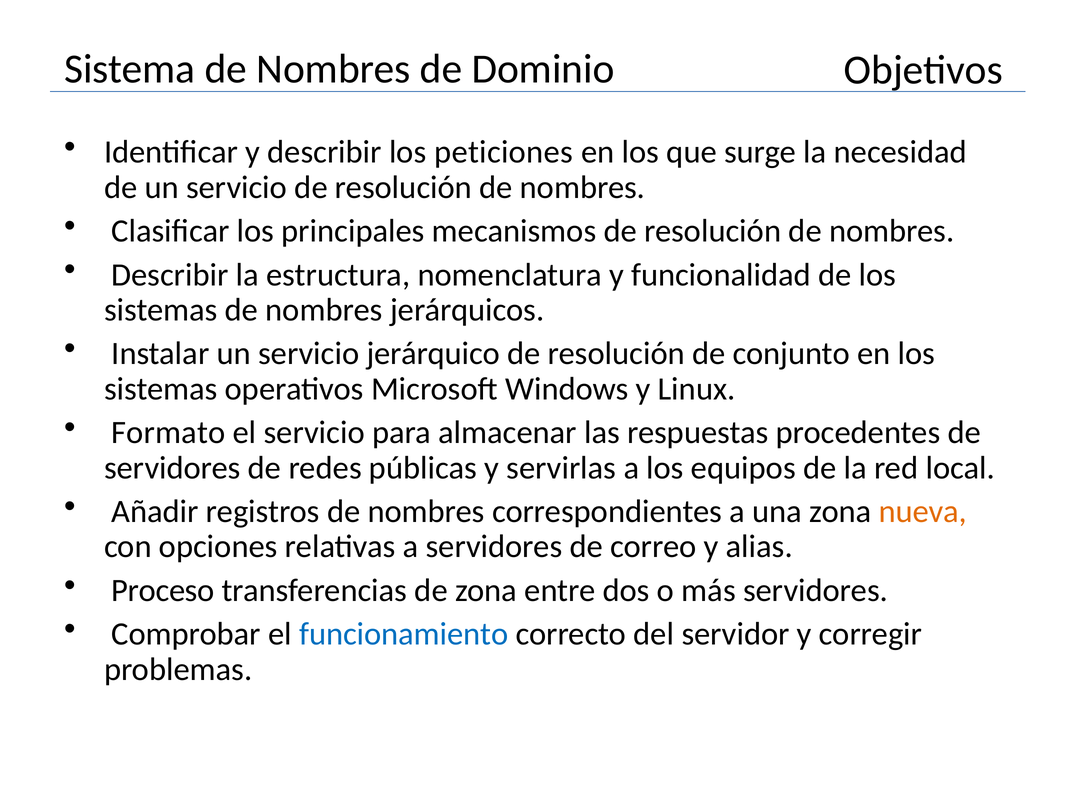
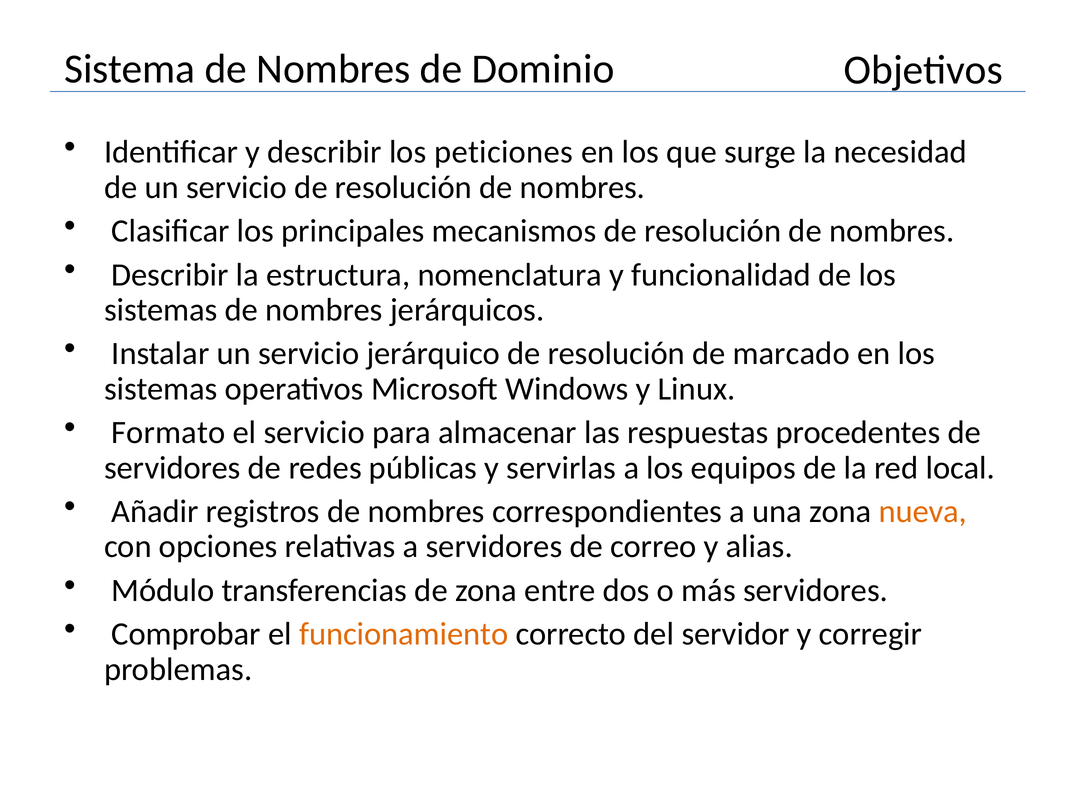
conjunto: conjunto -> marcado
Proceso: Proceso -> Módulo
funcionamiento colour: blue -> orange
